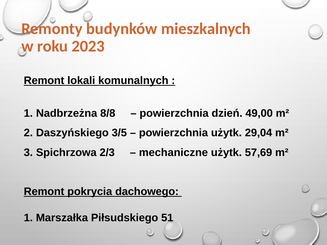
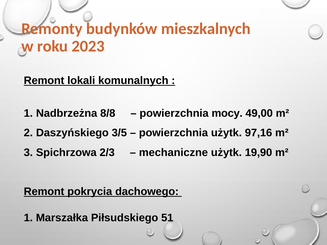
dzień: dzień -> mocy
29,04: 29,04 -> 97,16
57,69: 57,69 -> 19,90
